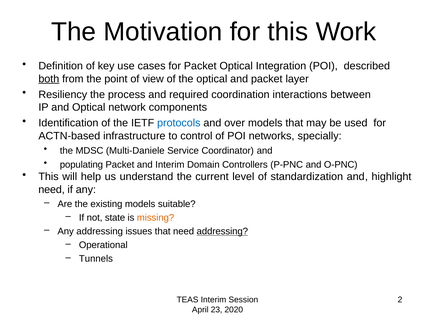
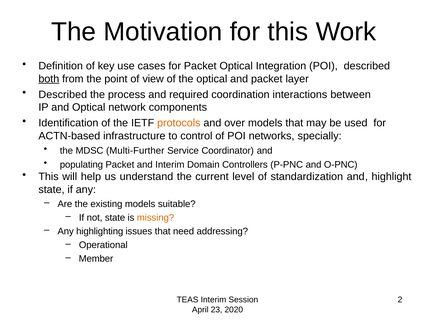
Resiliency at (63, 95): Resiliency -> Described
protocols colour: blue -> orange
Multi-Daniele: Multi-Daniele -> Multi-Further
need at (52, 190): need -> state
Any addressing: addressing -> highlighting
addressing at (222, 231) underline: present -> none
Tunnels: Tunnels -> Member
